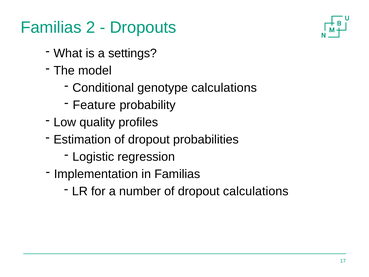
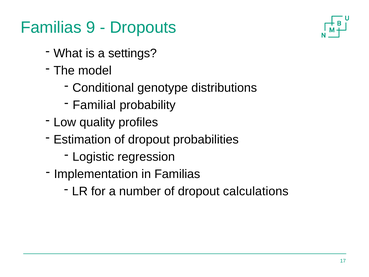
2: 2 -> 9
genotype calculations: calculations -> distributions
Feature: Feature -> Familial
